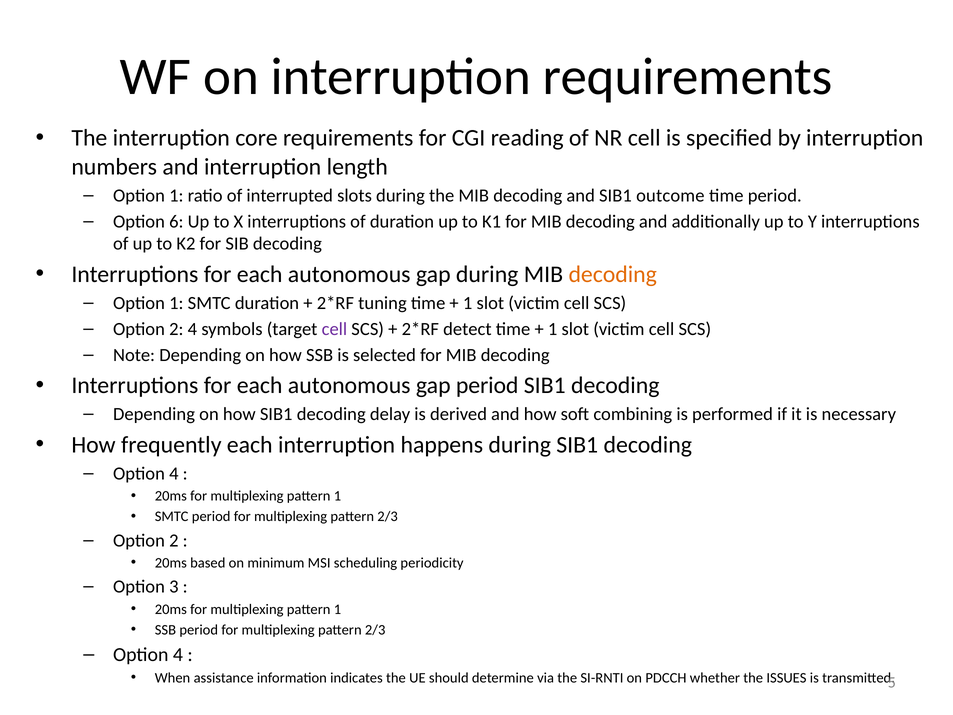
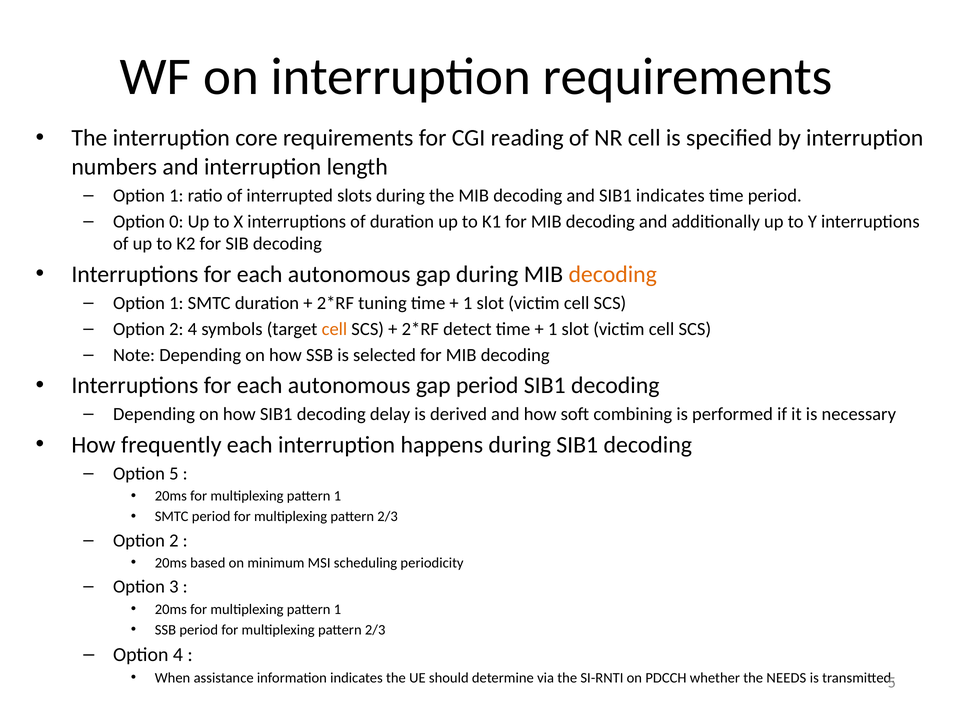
SIB1 outcome: outcome -> indicates
6: 6 -> 0
cell at (334, 329) colour: purple -> orange
4 at (174, 473): 4 -> 5
ISSUES: ISSUES -> NEEDS
